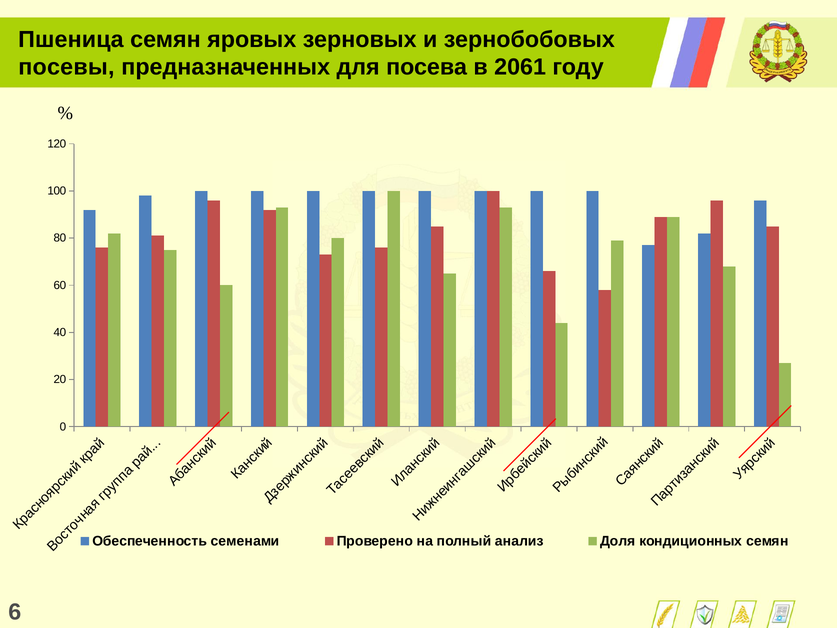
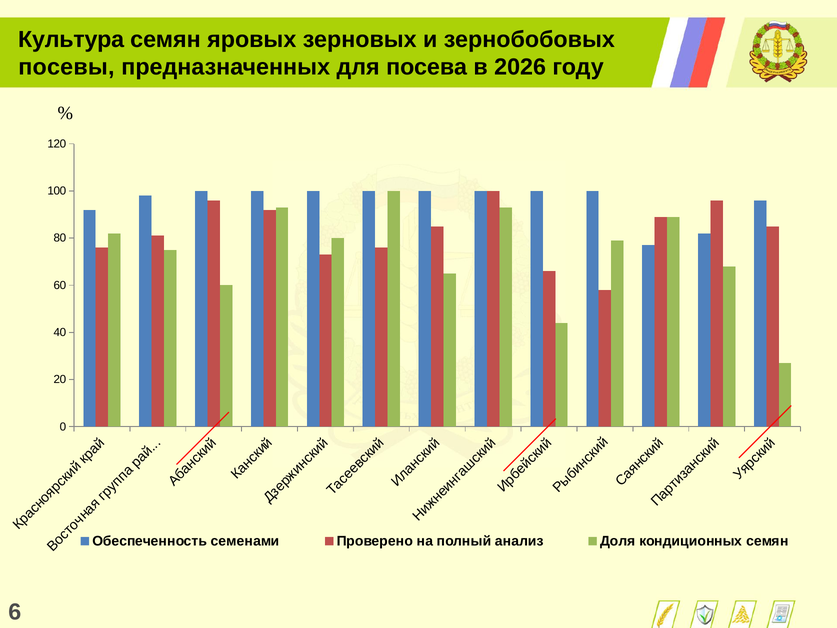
Пшеница: Пшеница -> Культура
2061: 2061 -> 2026
